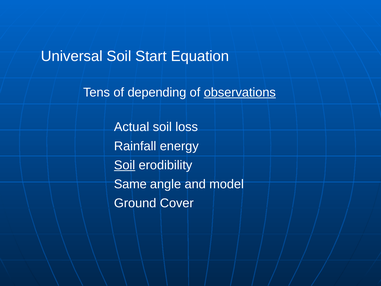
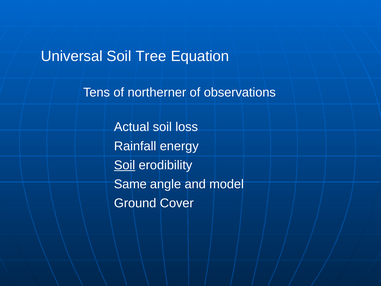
Start: Start -> Tree
depending: depending -> northerner
observations underline: present -> none
